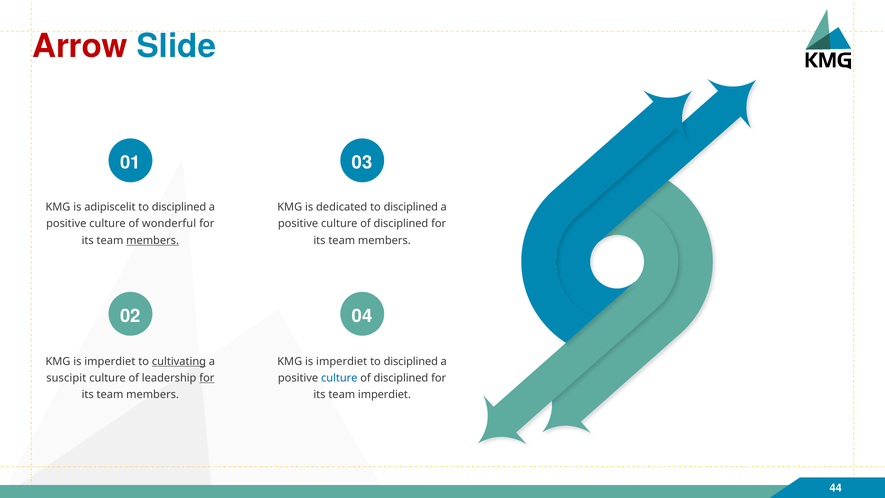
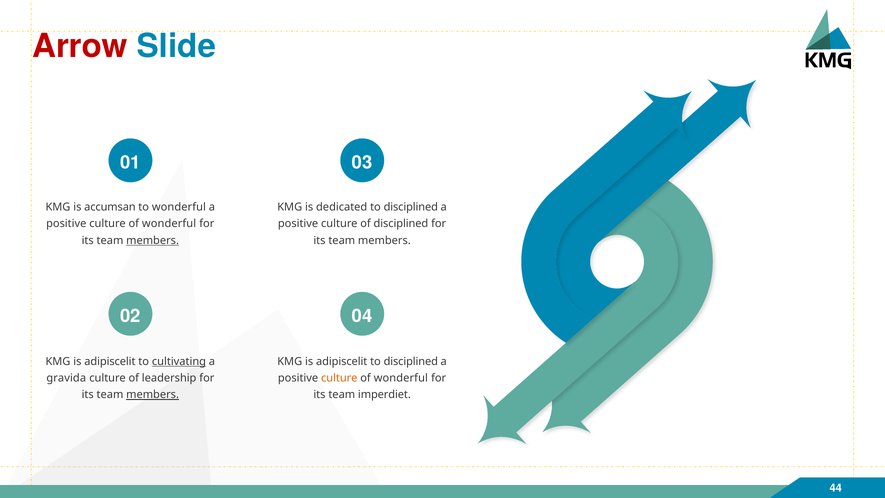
adipiscelit: adipiscelit -> accumsan
disciplined at (179, 207): disciplined -> wonderful
imperdiet at (110, 361): imperdiet -> adipiscelit
imperdiet at (342, 361): imperdiet -> adipiscelit
suscipit: suscipit -> gravida
for at (207, 378) underline: present -> none
culture at (339, 378) colour: blue -> orange
disciplined at (401, 378): disciplined -> wonderful
members at (153, 395) underline: none -> present
